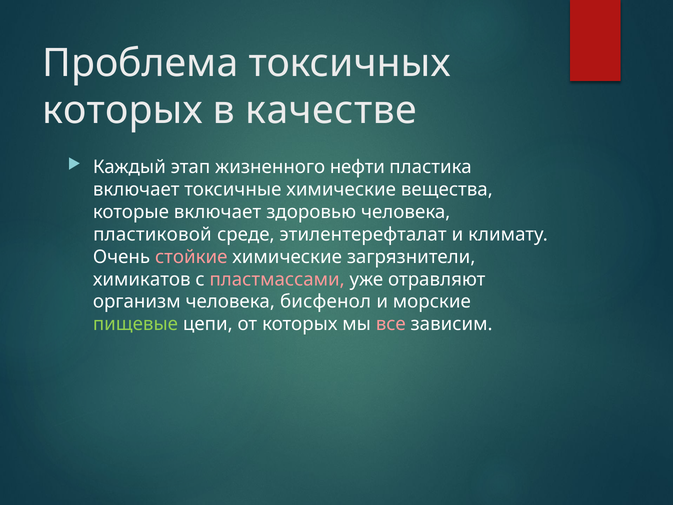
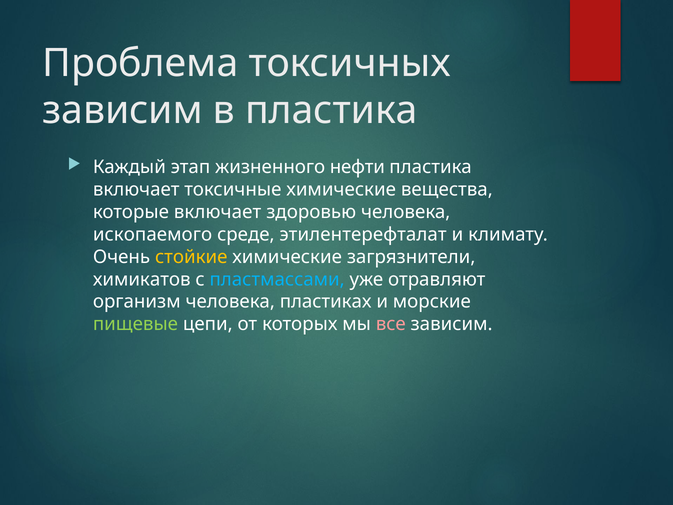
которых at (122, 110): которых -> зависим
в качестве: качестве -> пластика
пластиковой: пластиковой -> ископаемого
стойкие colour: pink -> yellow
пластмассами colour: pink -> light blue
бисфенол: бисфенол -> пластиках
